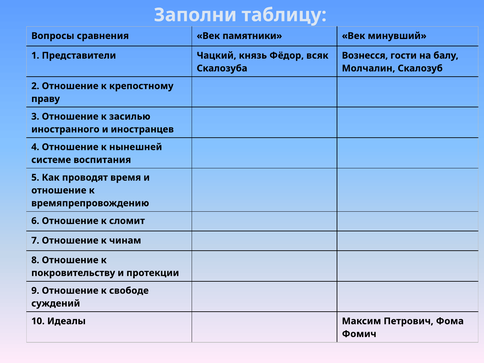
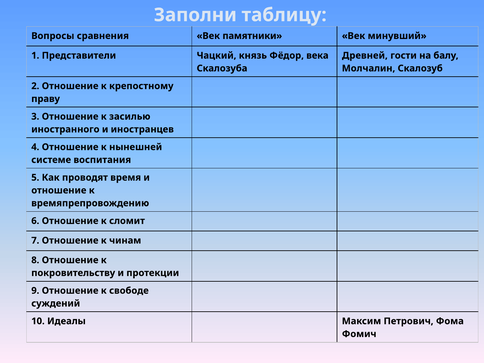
всяк: всяк -> века
Вознесся: Вознесся -> Древней
